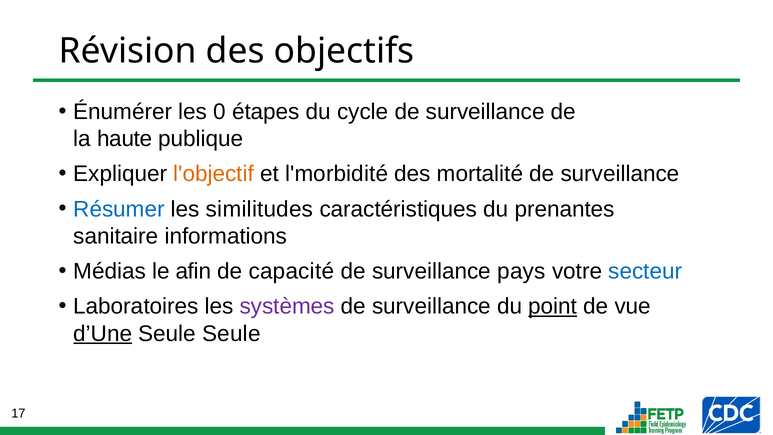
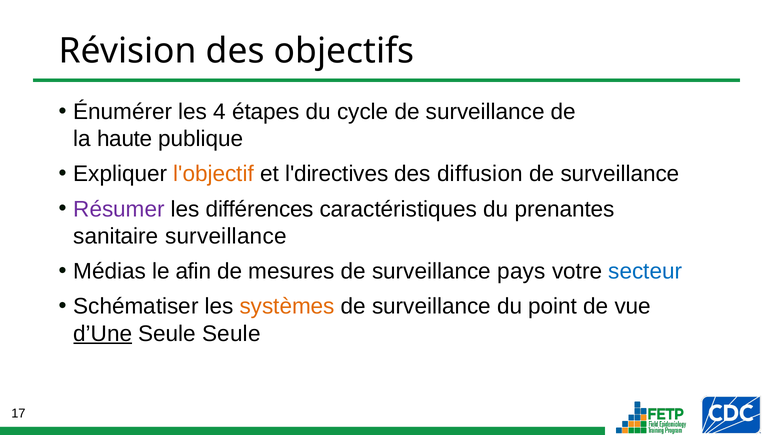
0: 0 -> 4
l'morbidité: l'morbidité -> l'directives
mortalité: mortalité -> diffusion
Résumer colour: blue -> purple
similitudes: similitudes -> différences
sanitaire informations: informations -> surveillance
capacité: capacité -> mesures
Laboratoires: Laboratoires -> Schématiser
systèmes colour: purple -> orange
point underline: present -> none
